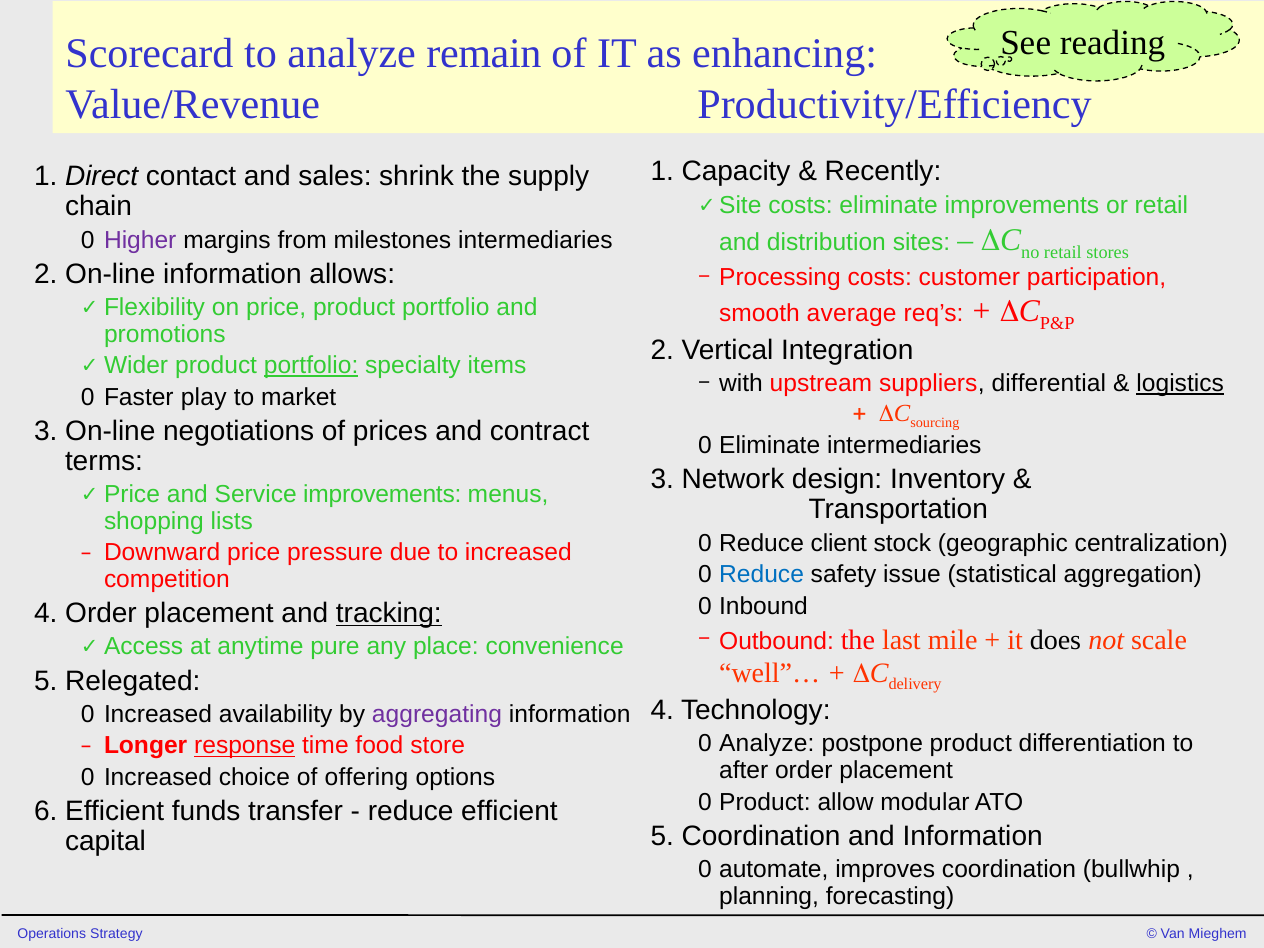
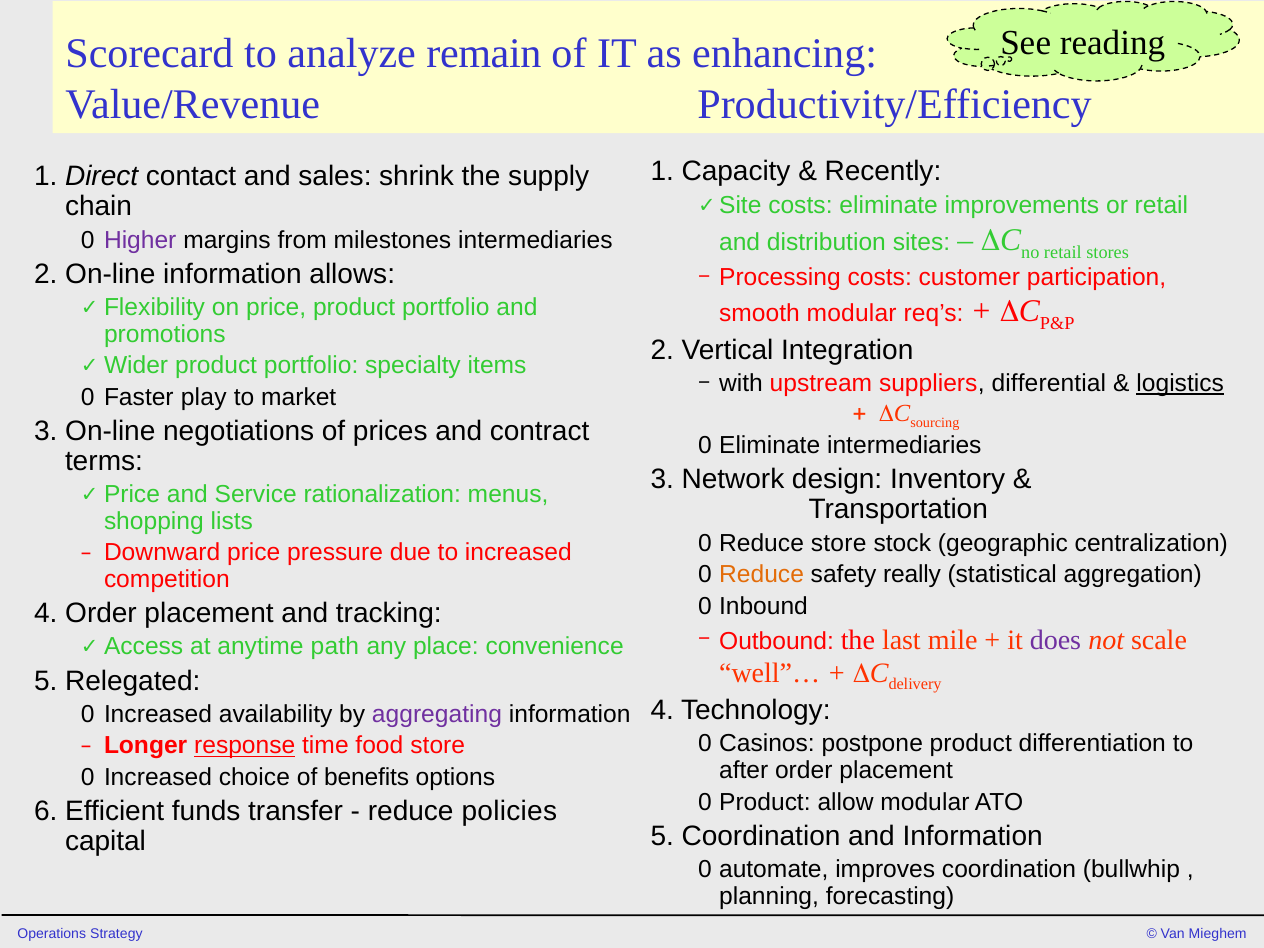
smooth average: average -> modular
portfolio at (311, 365) underline: present -> none
Service improvements: improvements -> rationalization
Reduce client: client -> store
Reduce at (762, 575) colour: blue -> orange
issue: issue -> really
tracking underline: present -> none
does colour: black -> purple
pure: pure -> path
0 Analyze: Analyze -> Casinos
offering: offering -> benefits
reduce efficient: efficient -> policies
